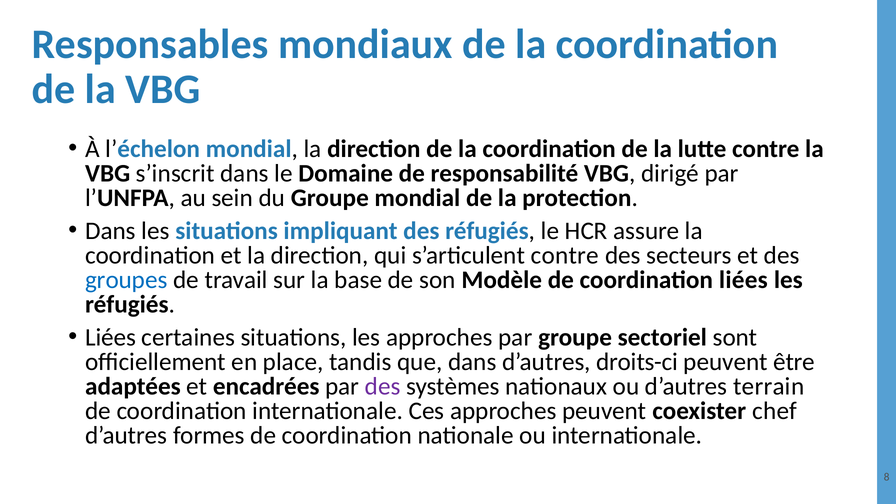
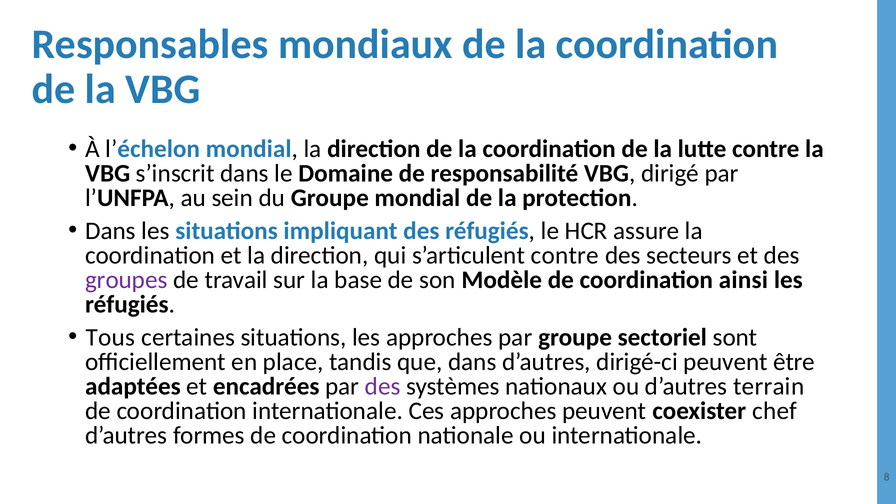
groupes colour: blue -> purple
coordination liées: liées -> ainsi
Liées at (110, 337): Liées -> Tous
droits-ci: droits-ci -> dirigé-ci
